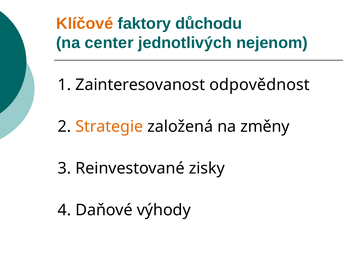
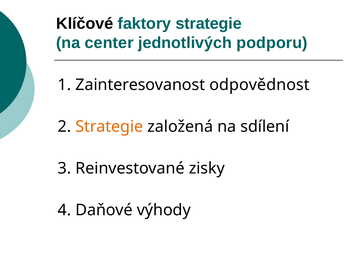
Klíčové colour: orange -> black
faktory důchodu: důchodu -> strategie
nejenom: nejenom -> podporu
změny: změny -> sdílení
